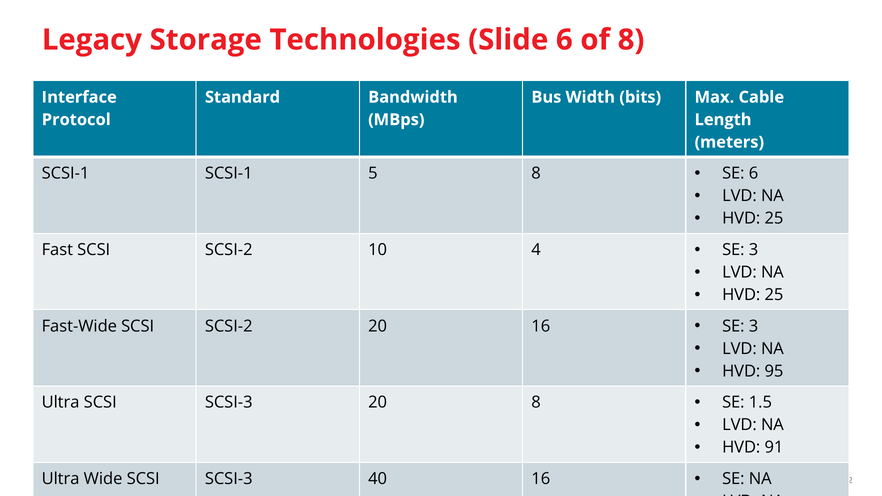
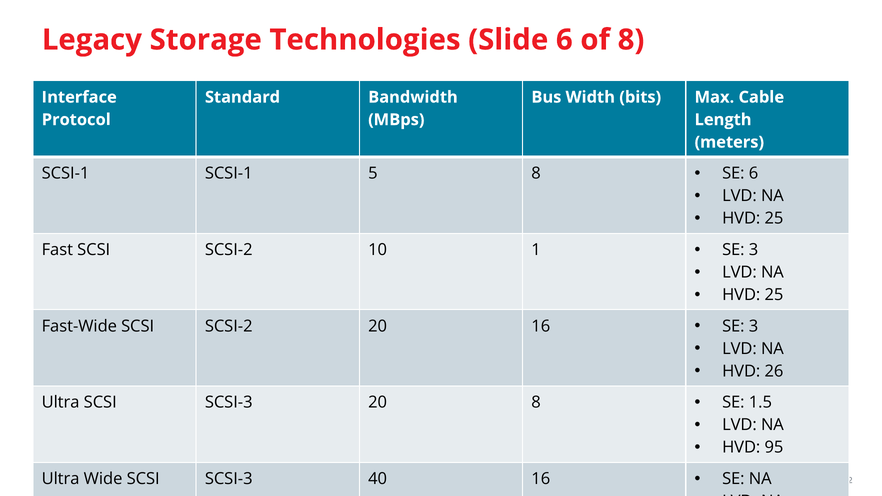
4: 4 -> 1
95: 95 -> 26
91: 91 -> 95
